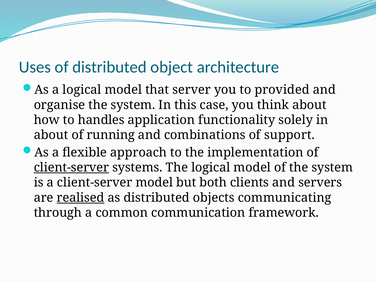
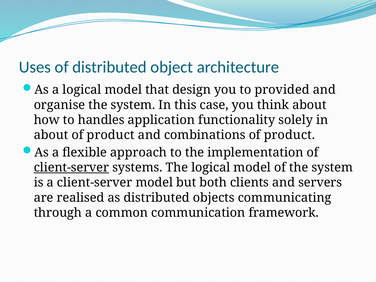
server: server -> design
running at (111, 135): running -> product
combinations of support: support -> product
realised underline: present -> none
